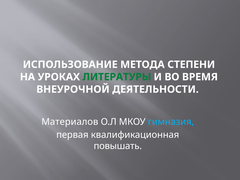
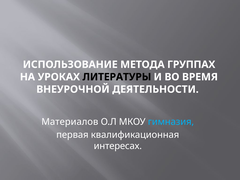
СТЕПЕНИ: СТЕПЕНИ -> ГРУППАХ
ЛИТЕРАТУРЫ colour: green -> black
повышать: повышать -> интересах
